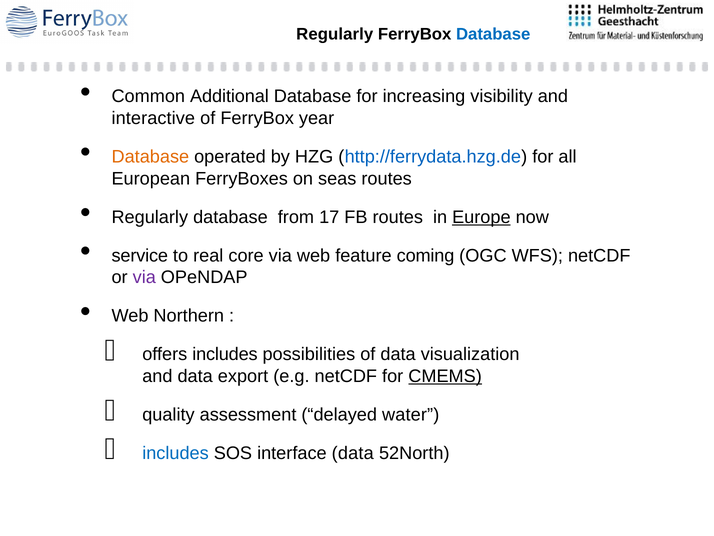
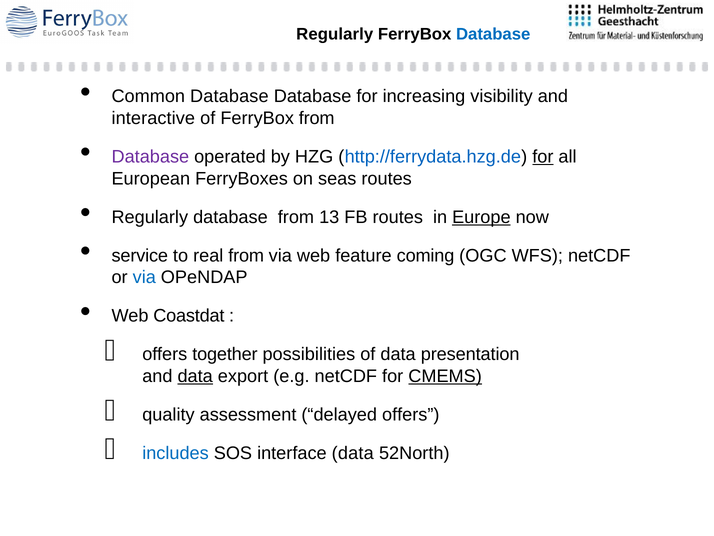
Common Additional: Additional -> Database
FerryBox year: year -> from
Database at (150, 157) colour: orange -> purple
for at (543, 157) underline: none -> present
17: 17 -> 13
real core: core -> from
via at (144, 277) colour: purple -> blue
Northern: Northern -> Coastdat
offers includes: includes -> together
visualization: visualization -> presentation
data at (195, 376) underline: none -> present
delayed water: water -> offers
